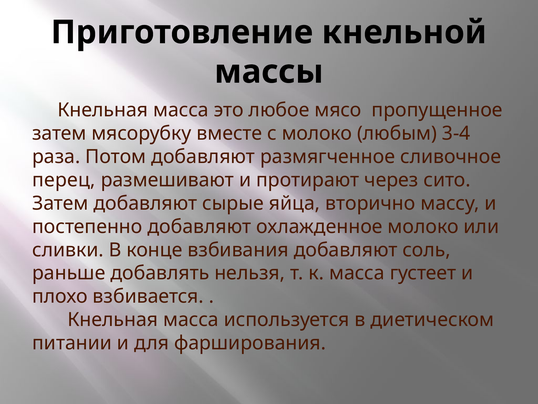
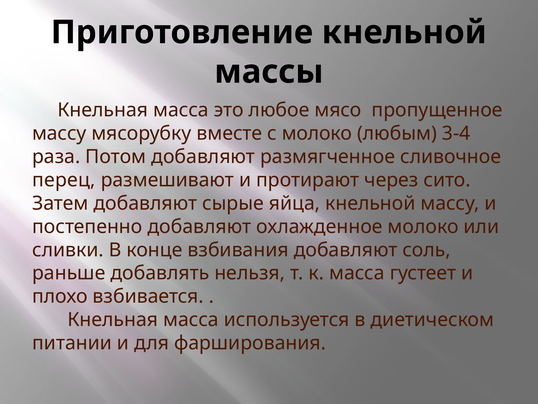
затем at (59, 133): затем -> массу
яйца вторично: вторично -> кнельной
